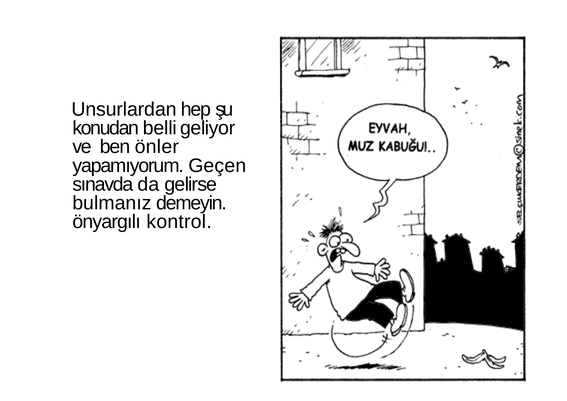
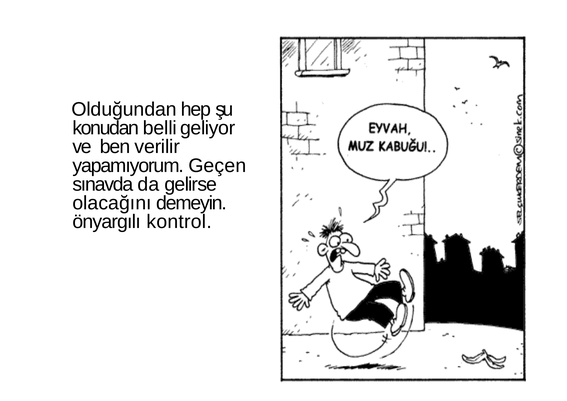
Unsurlardan: Unsurlardan -> Olduğundan
önler: önler -> verilir
bulmanız: bulmanız -> olacağını
